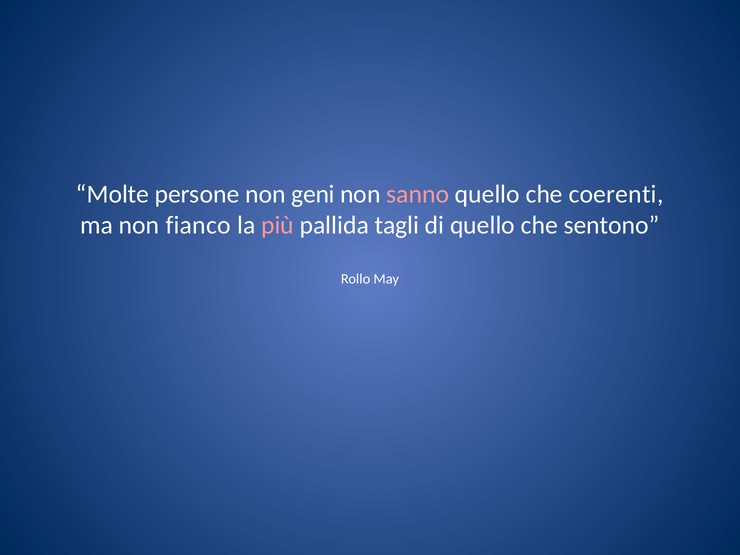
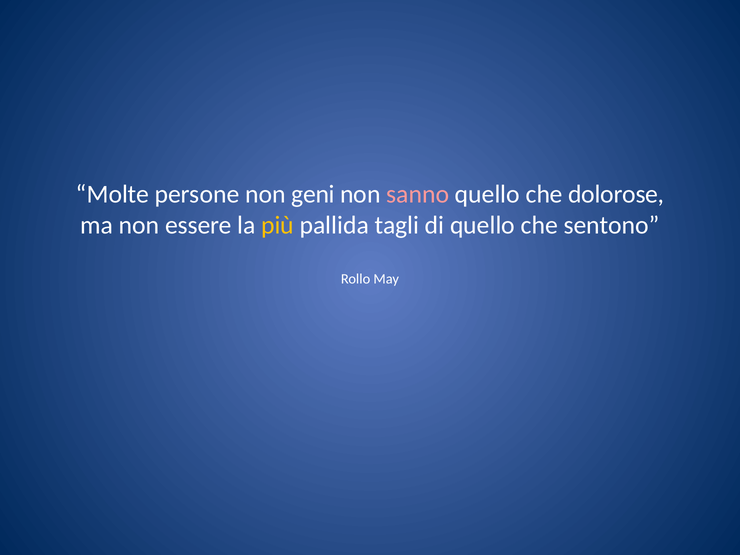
coerenti: coerenti -> dolorose
fianco: fianco -> essere
più colour: pink -> yellow
